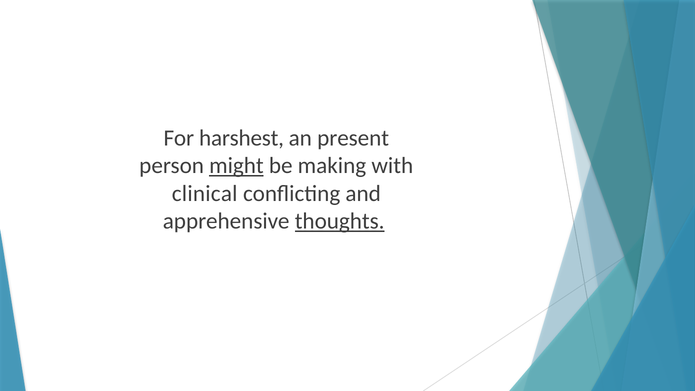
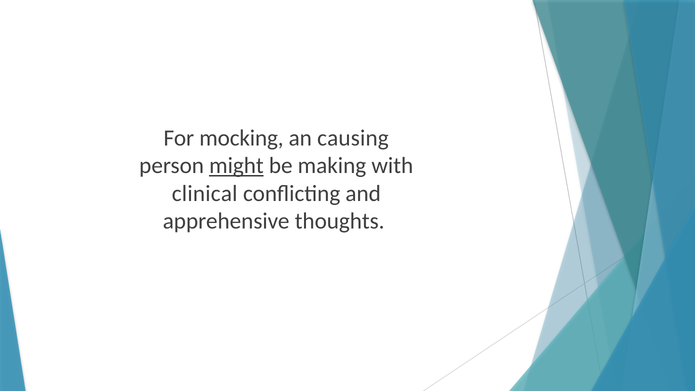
harshest: harshest -> mocking
present: present -> causing
thoughts underline: present -> none
